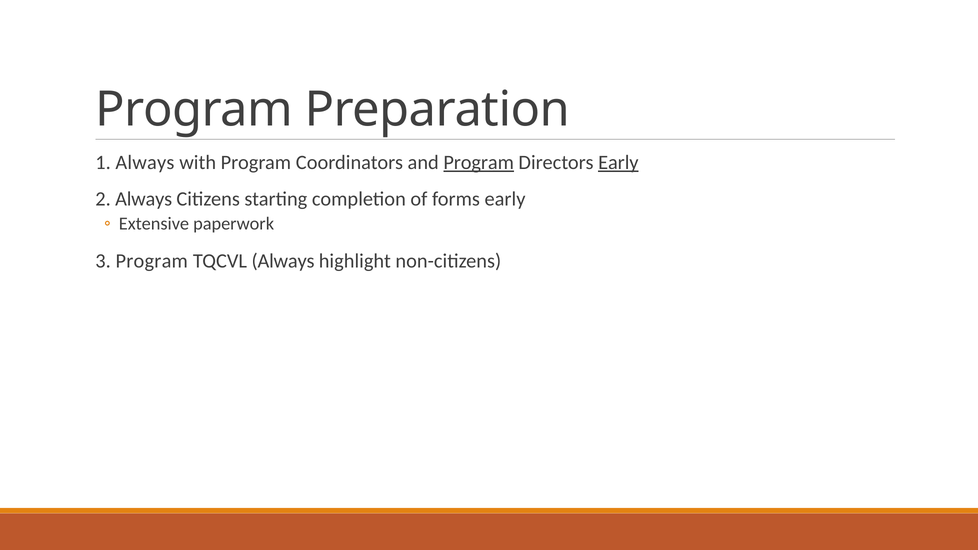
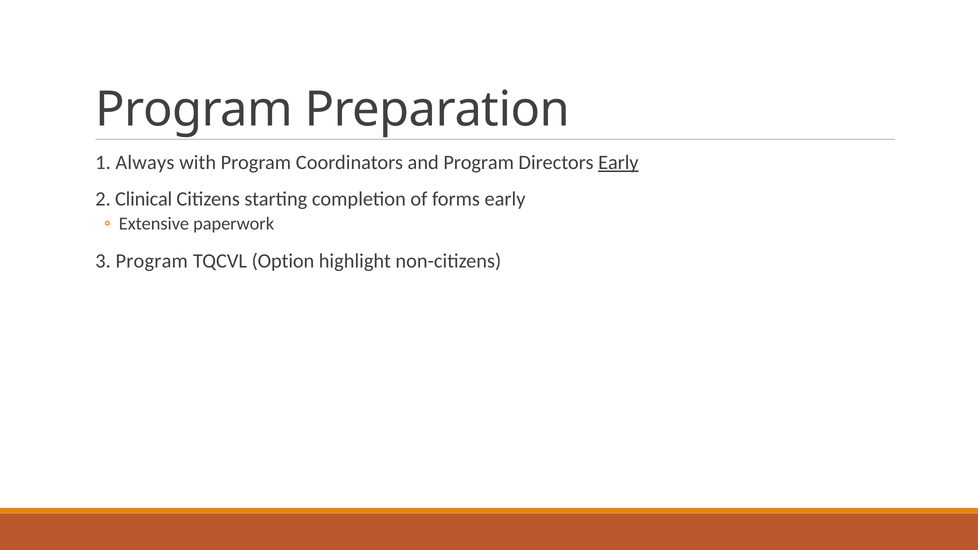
Program at (479, 163) underline: present -> none
2 Always: Always -> Clinical
TQCVL Always: Always -> Option
